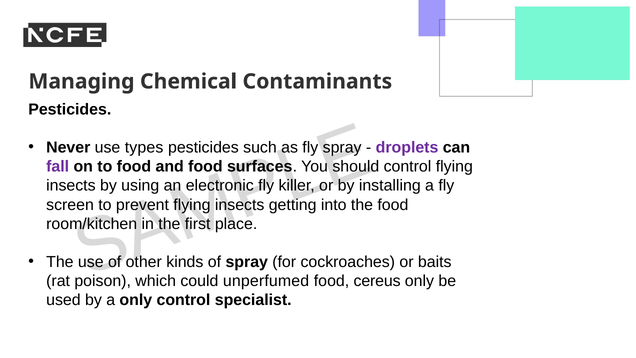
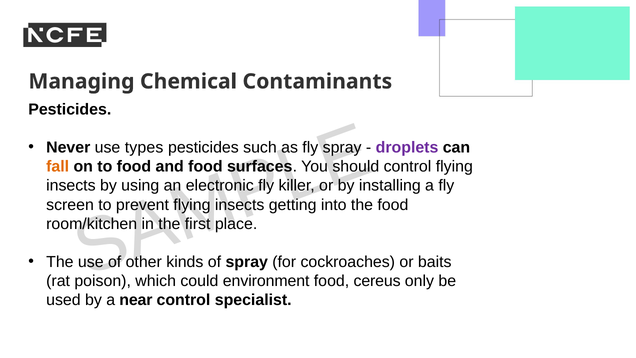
fall colour: purple -> orange
unperfumed: unperfumed -> environment
a only: only -> near
